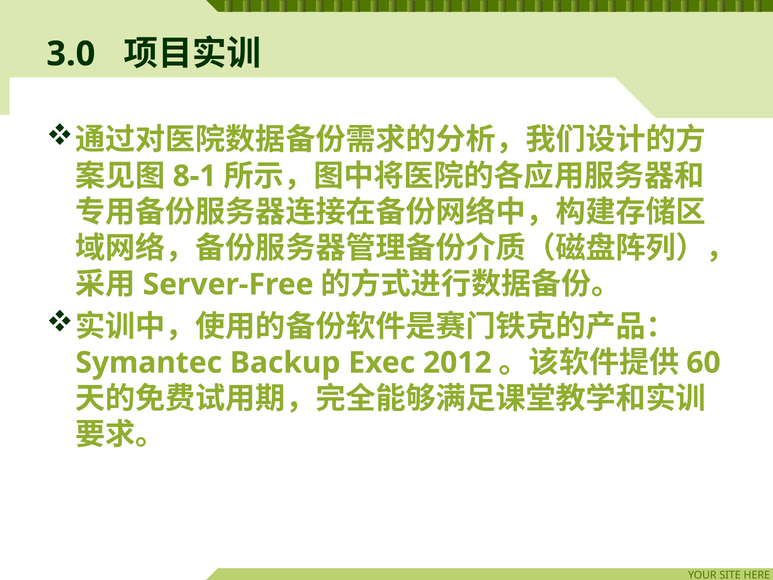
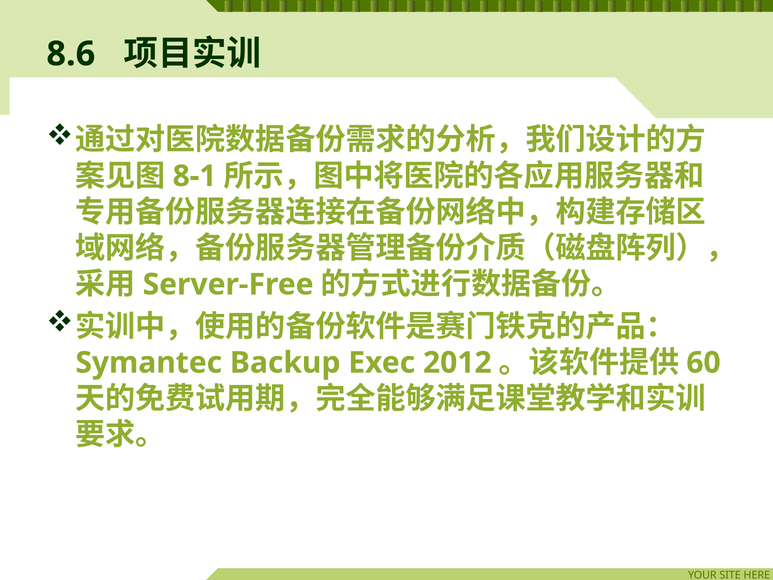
3.0: 3.0 -> 8.6
